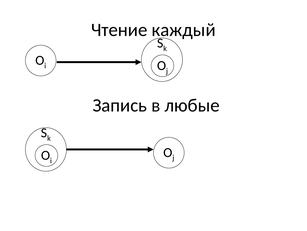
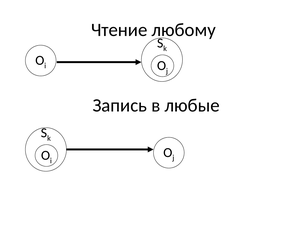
каждый: каждый -> любому
